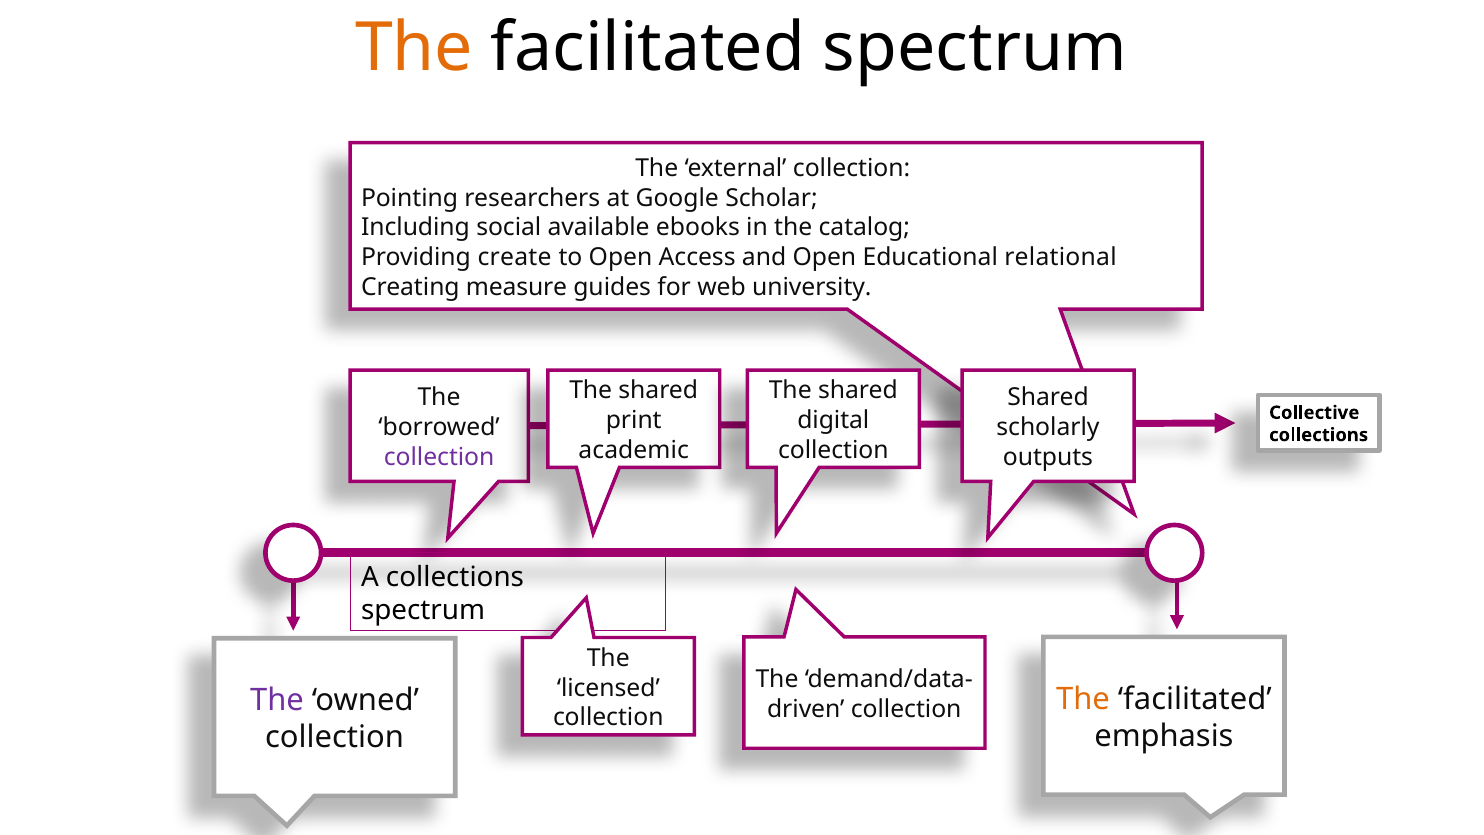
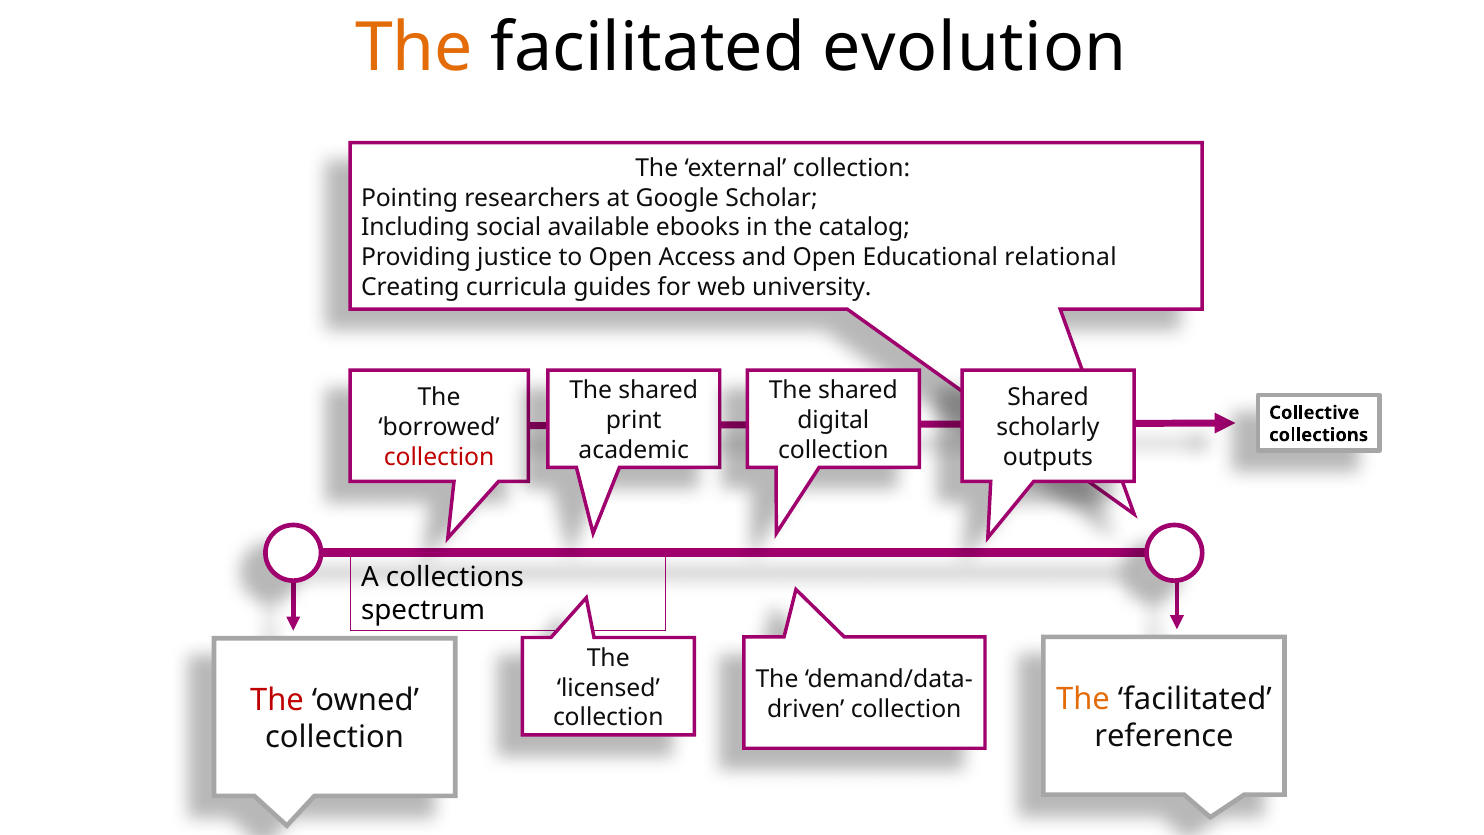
facilitated spectrum: spectrum -> evolution
create: create -> justice
measure: measure -> curricula
collection at (439, 457) colour: purple -> red
The at (277, 700) colour: purple -> red
emphasis: emphasis -> reference
